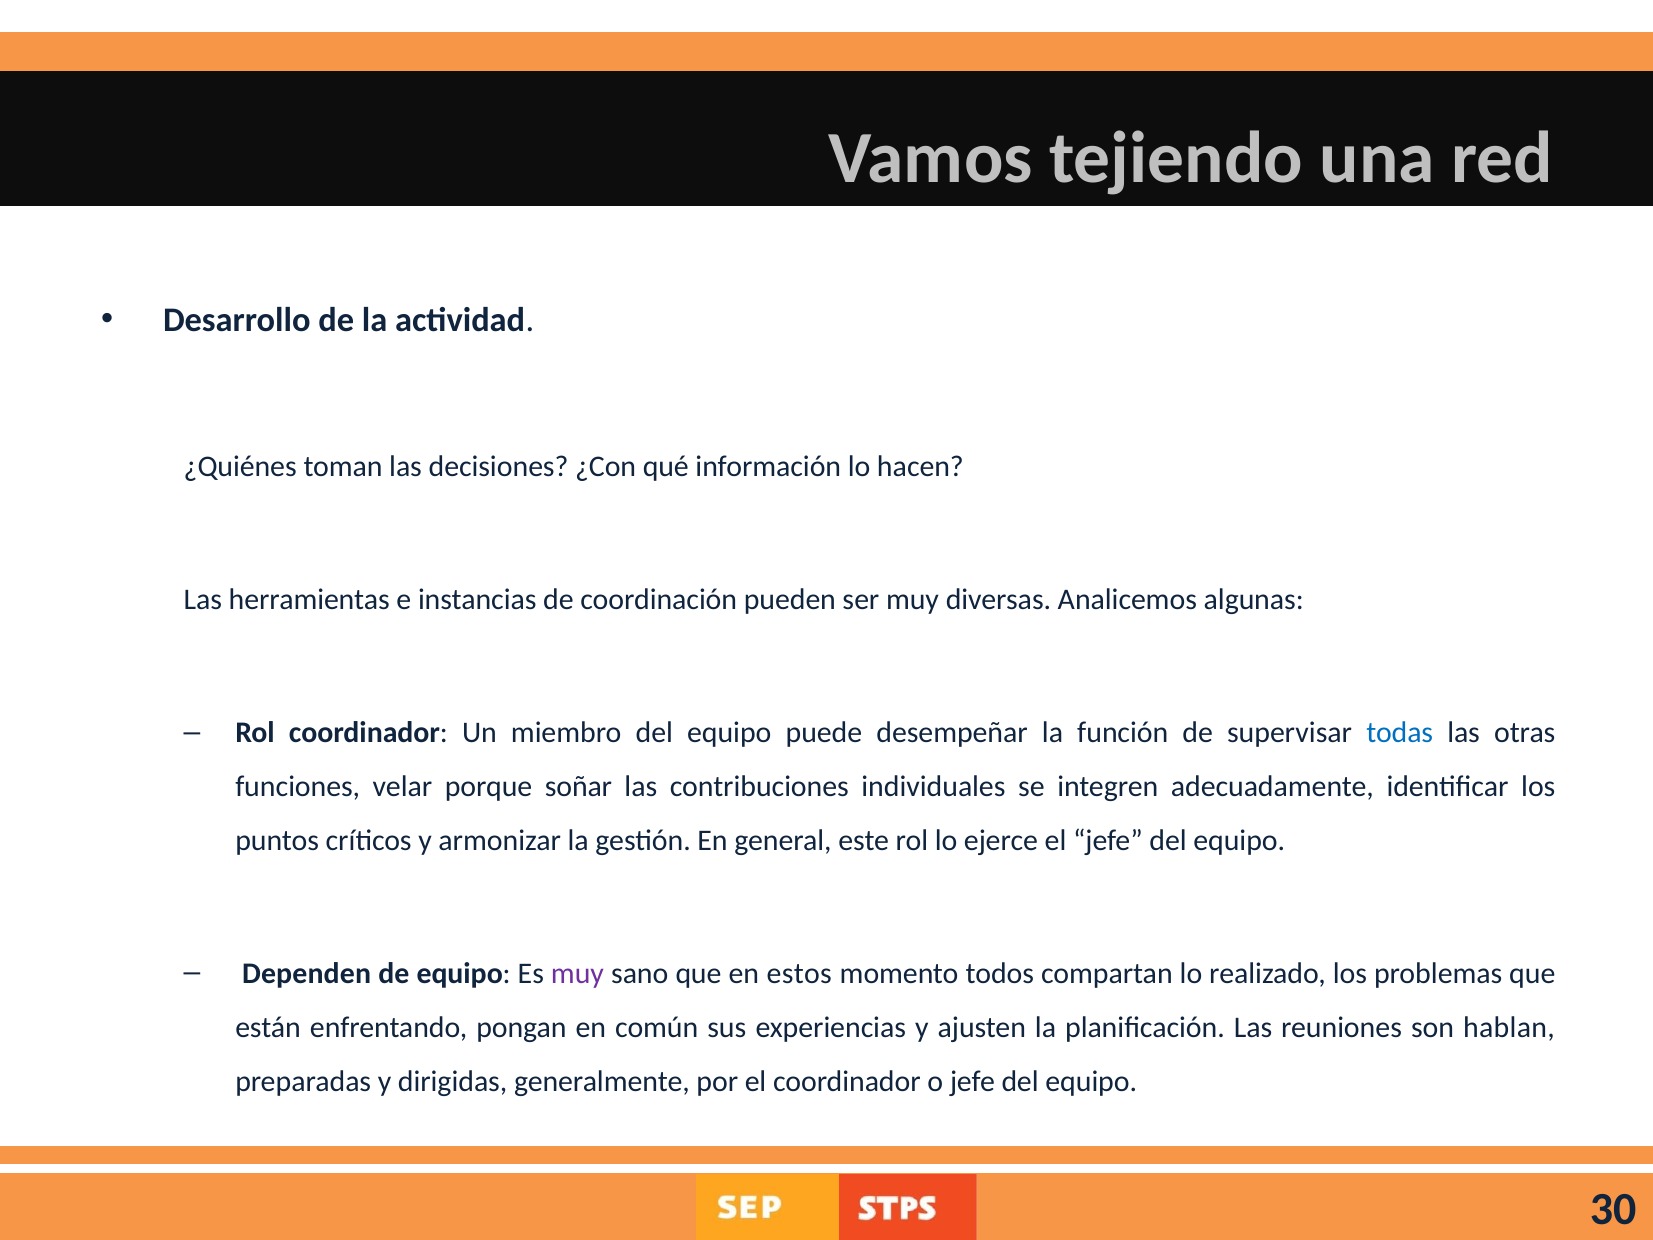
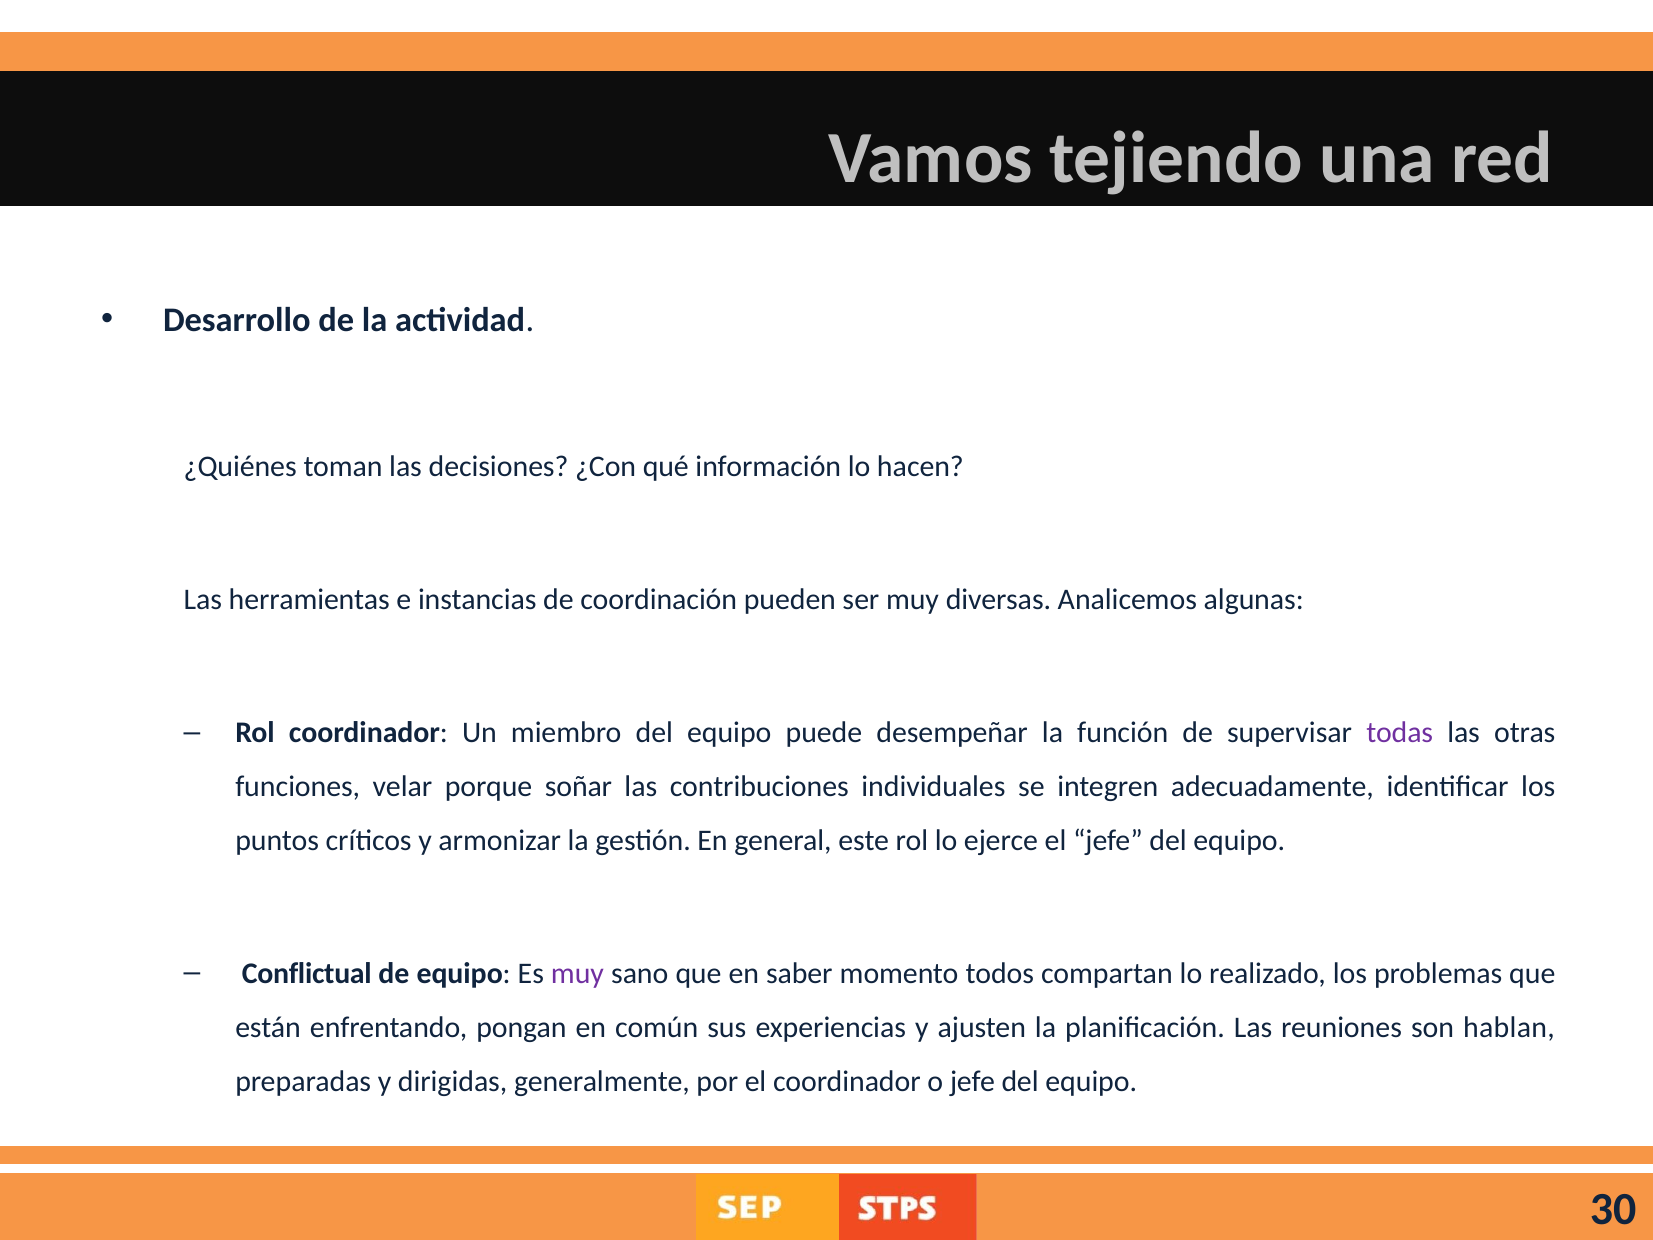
todas colour: blue -> purple
Dependen: Dependen -> Conflictual
estos: estos -> saber
